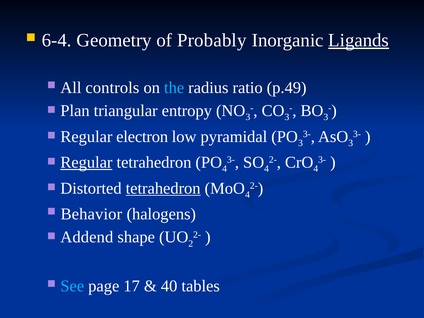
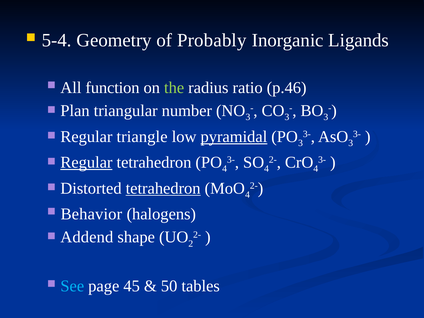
6-4: 6-4 -> 5-4
Ligands underline: present -> none
controls: controls -> function
the colour: light blue -> light green
p.49: p.49 -> p.46
entropy: entropy -> number
electron: electron -> triangle
pyramidal underline: none -> present
17: 17 -> 45
40: 40 -> 50
